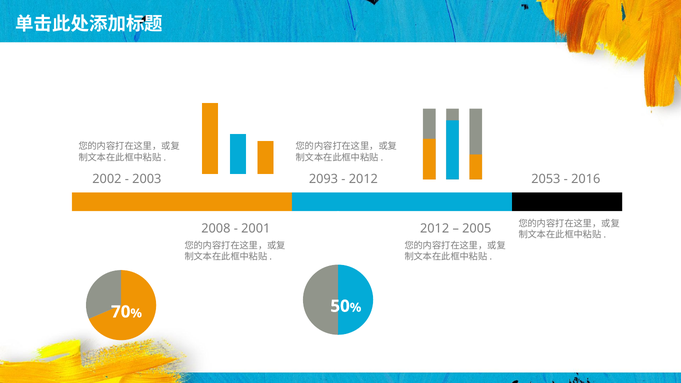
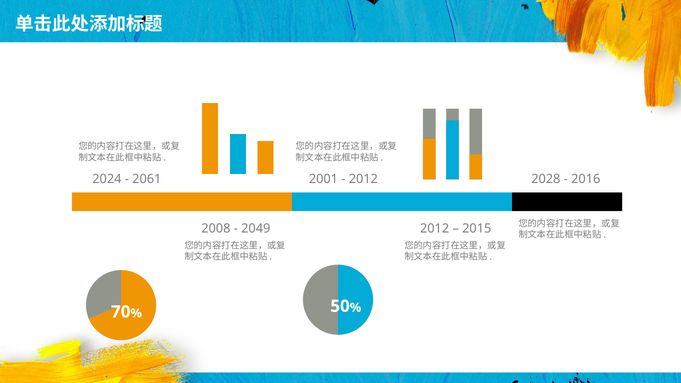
2053: 2053 -> 2028
2002: 2002 -> 2024
2003: 2003 -> 2061
2093: 2093 -> 2001
2001: 2001 -> 2049
2005: 2005 -> 2015
